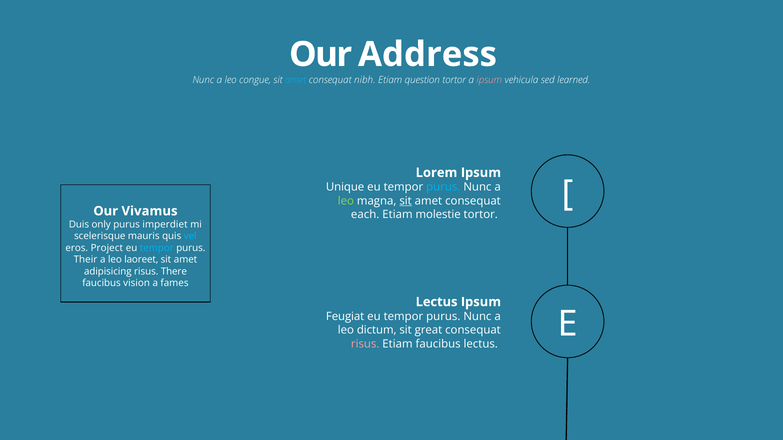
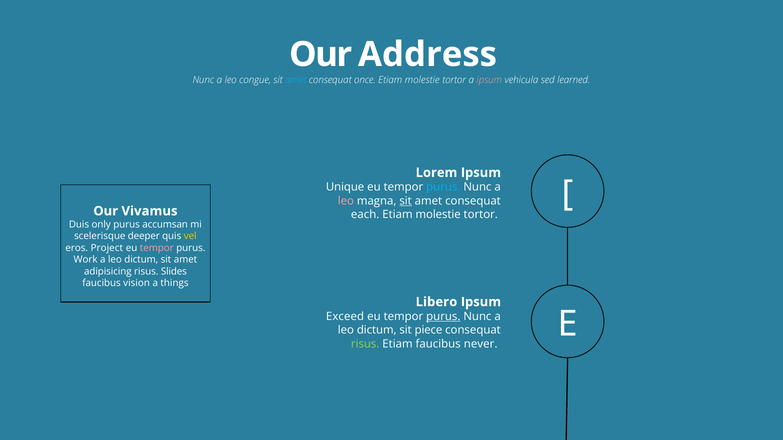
nibh: nibh -> once
question at (422, 80): question -> molestie
leo at (346, 201) colour: light green -> pink
imperdiet: imperdiet -> accumsan
mauris: mauris -> deeper
vel colour: light blue -> yellow
tempor at (157, 248) colour: light blue -> pink
Their: Their -> Work
laoreet at (141, 260): laoreet -> dictum
There: There -> Slides
fames: fames -> things
Lectus at (437, 302): Lectus -> Libero
Feugiat: Feugiat -> Exceed
purus at (443, 317) underline: none -> present
great: great -> piece
risus at (365, 344) colour: pink -> light green
faucibus lectus: lectus -> never
